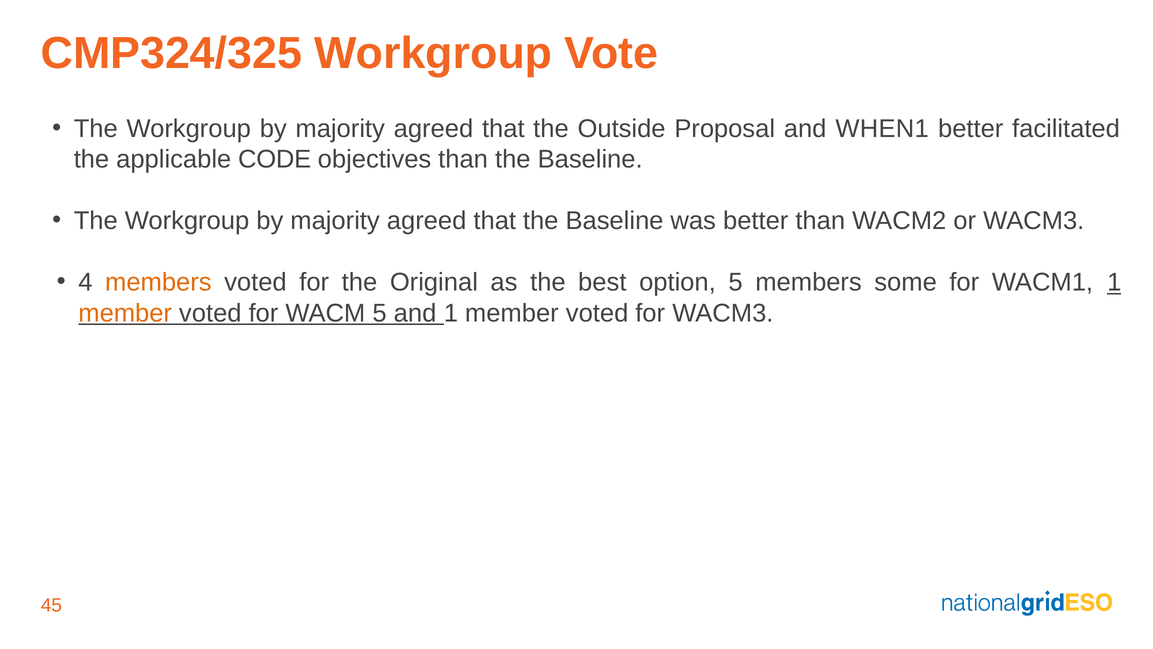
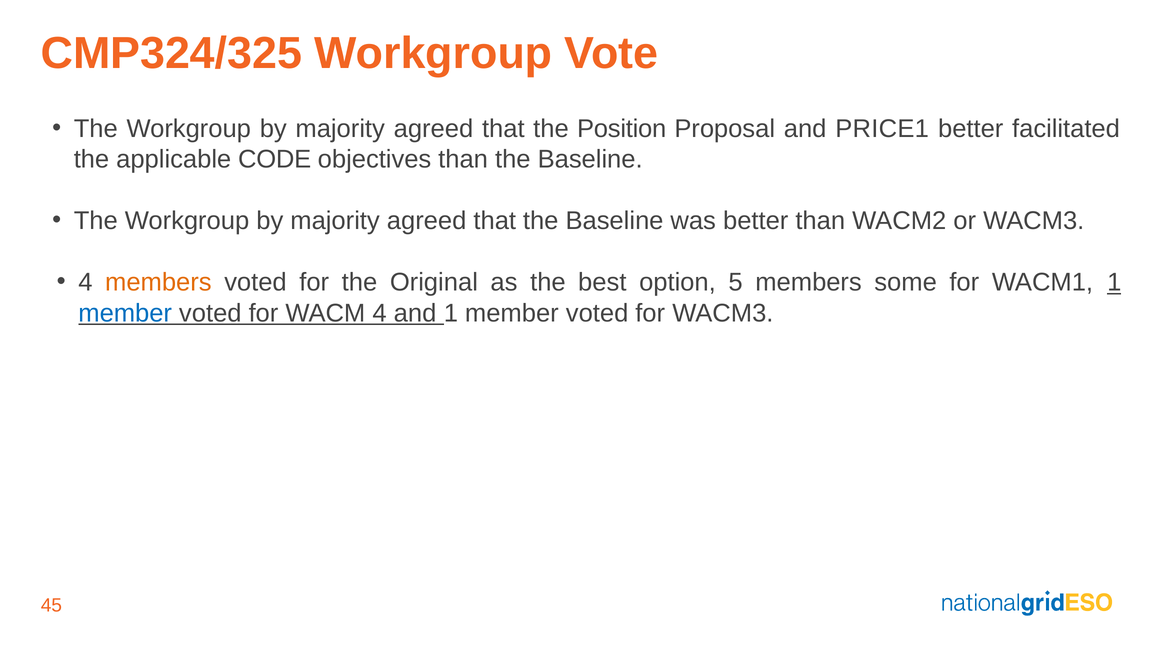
Outside: Outside -> Position
WHEN1: WHEN1 -> PRICE1
member at (125, 313) colour: orange -> blue
WACM 5: 5 -> 4
